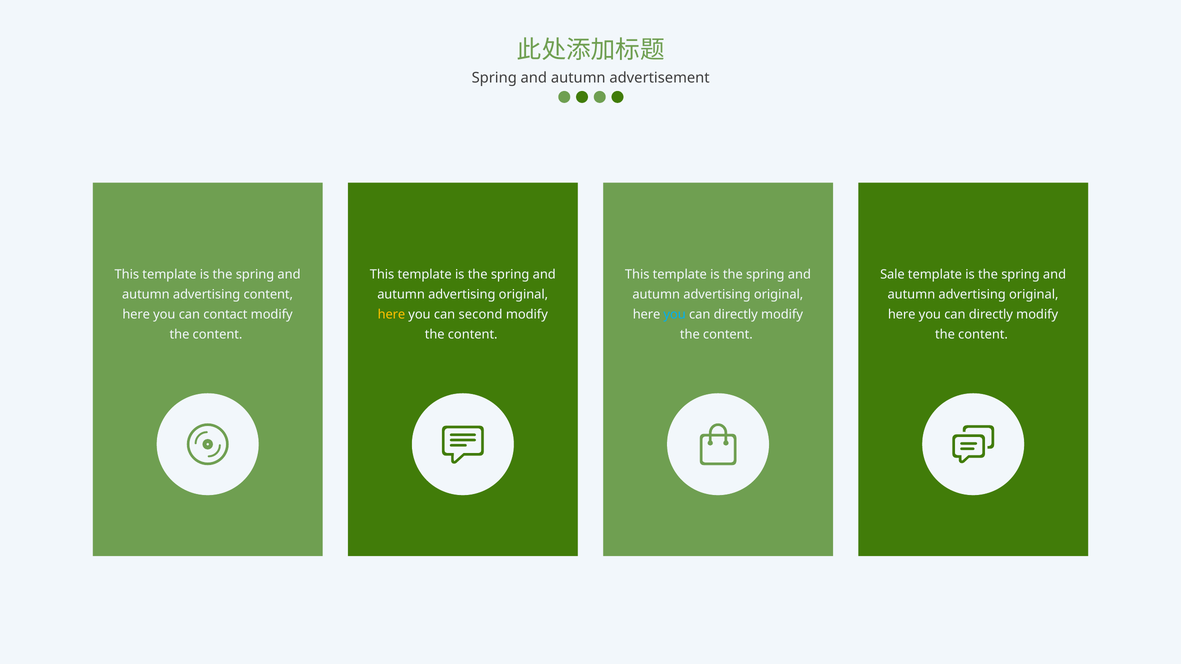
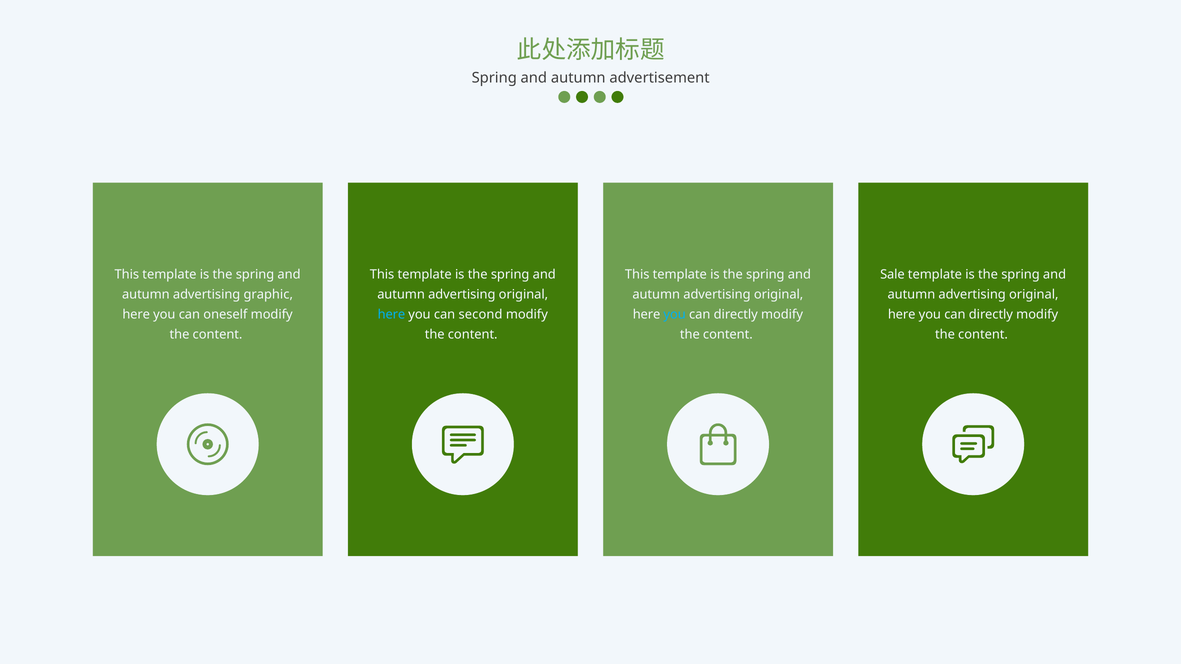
advertising content: content -> graphic
contact: contact -> oneself
here at (391, 315) colour: yellow -> light blue
